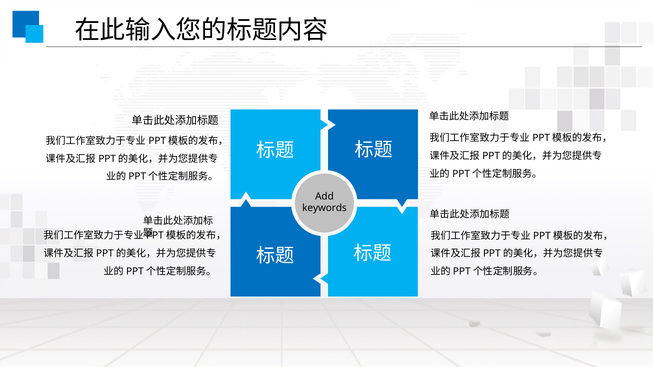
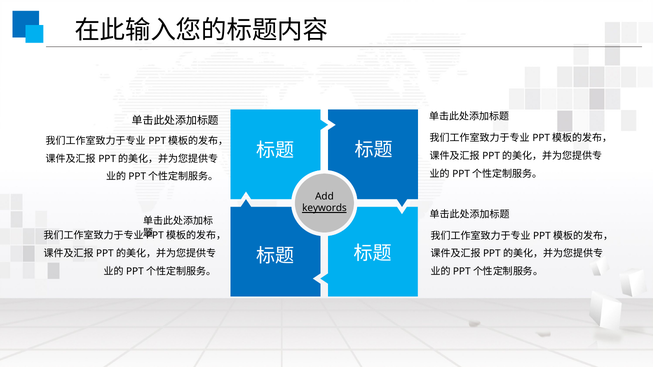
keywords underline: none -> present
